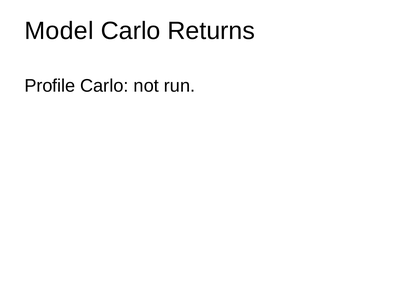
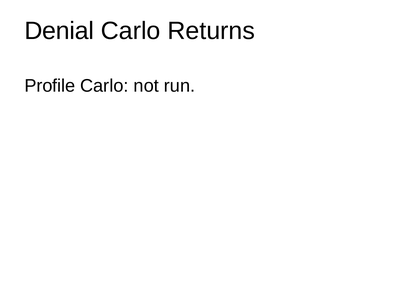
Model: Model -> Denial
